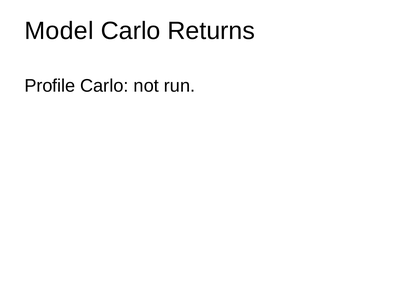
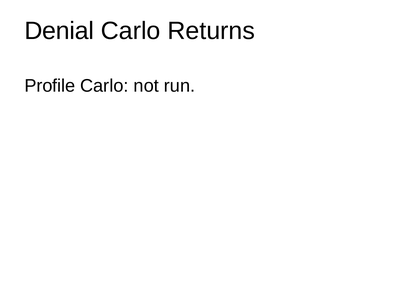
Model: Model -> Denial
